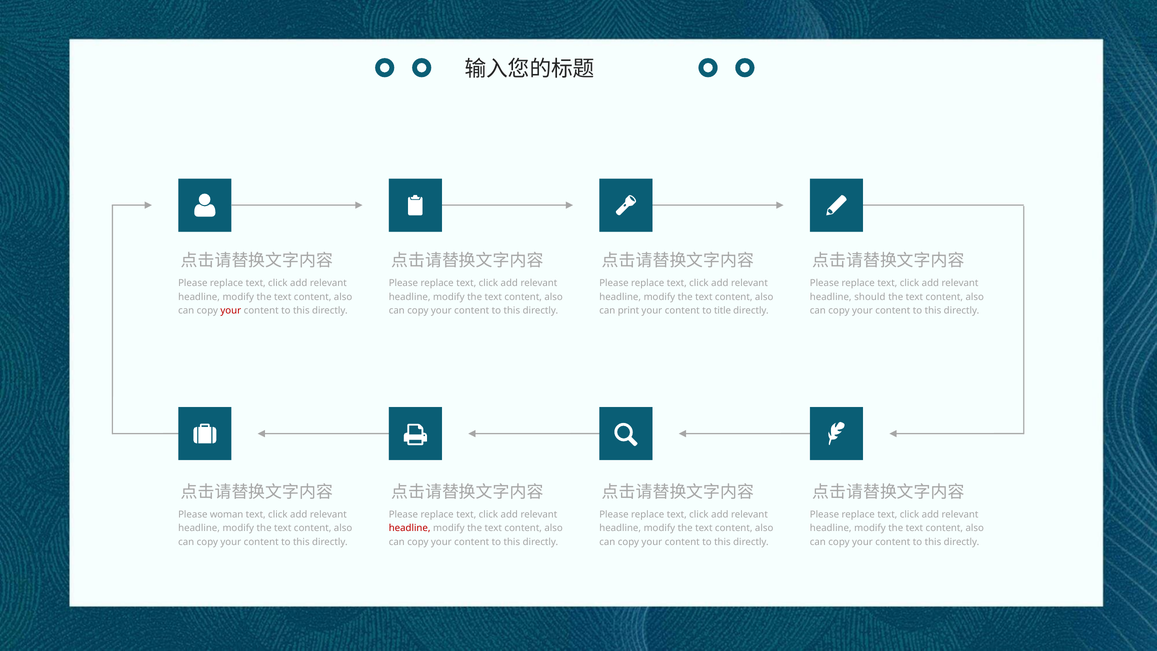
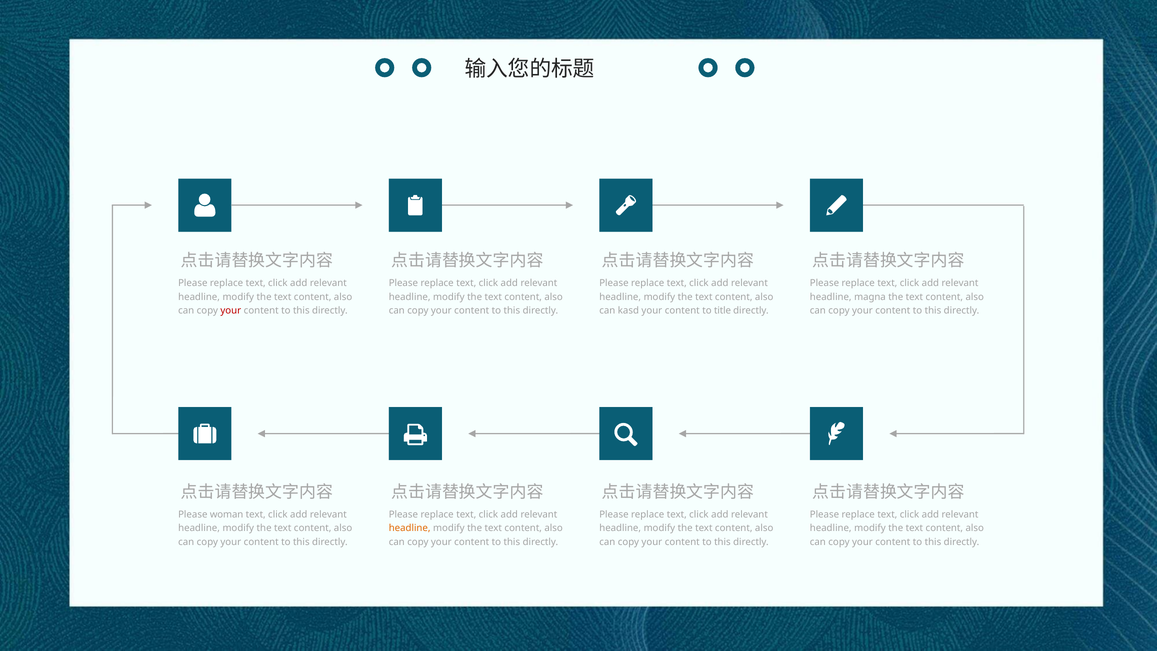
should: should -> magna
print: print -> kasd
headline at (410, 528) colour: red -> orange
